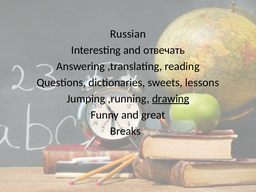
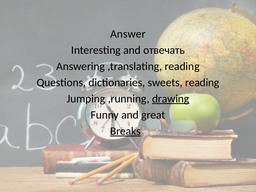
Russian: Russian -> Answer
sweets lessons: lessons -> reading
Breaks underline: none -> present
